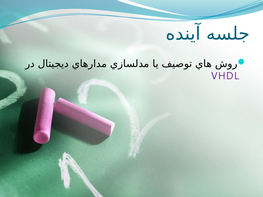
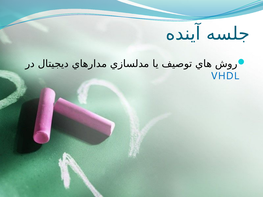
VHDL colour: purple -> blue
